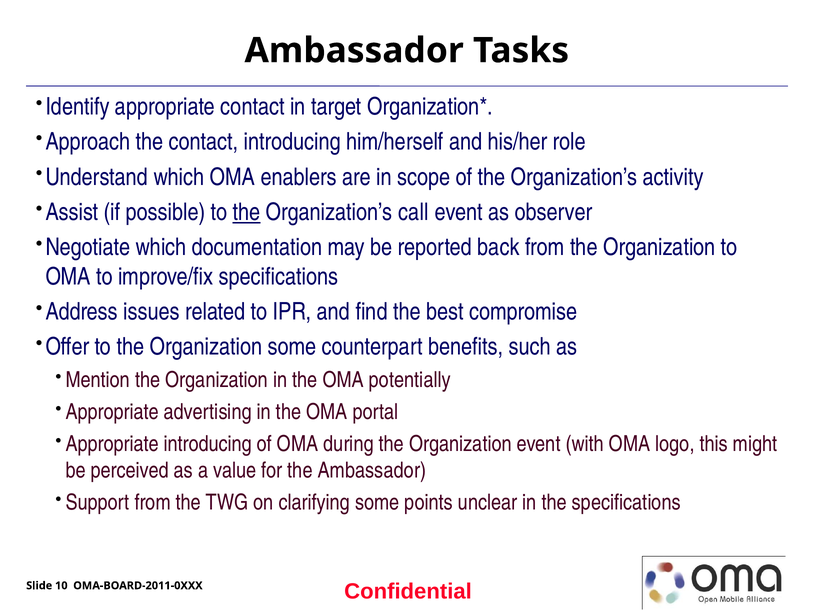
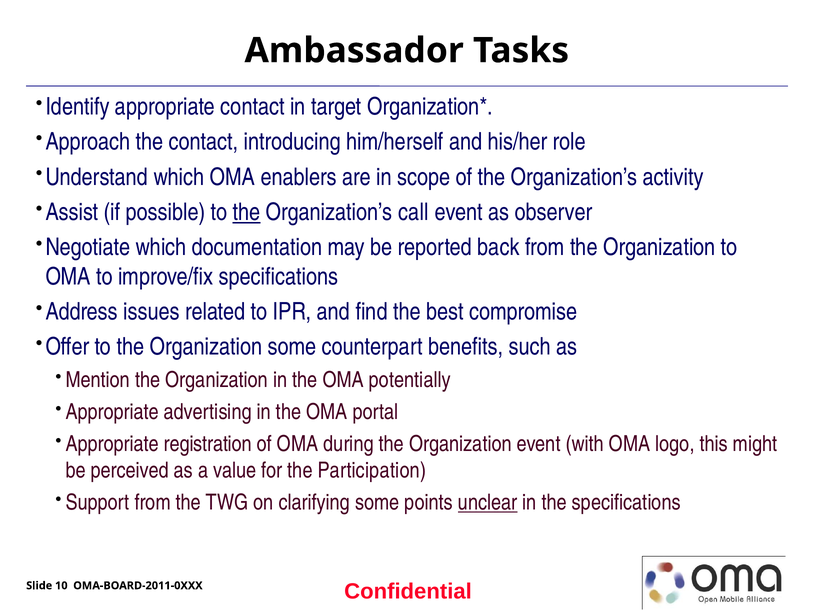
Appropriate introducing: introducing -> registration
the Ambassador: Ambassador -> Participation
unclear underline: none -> present
